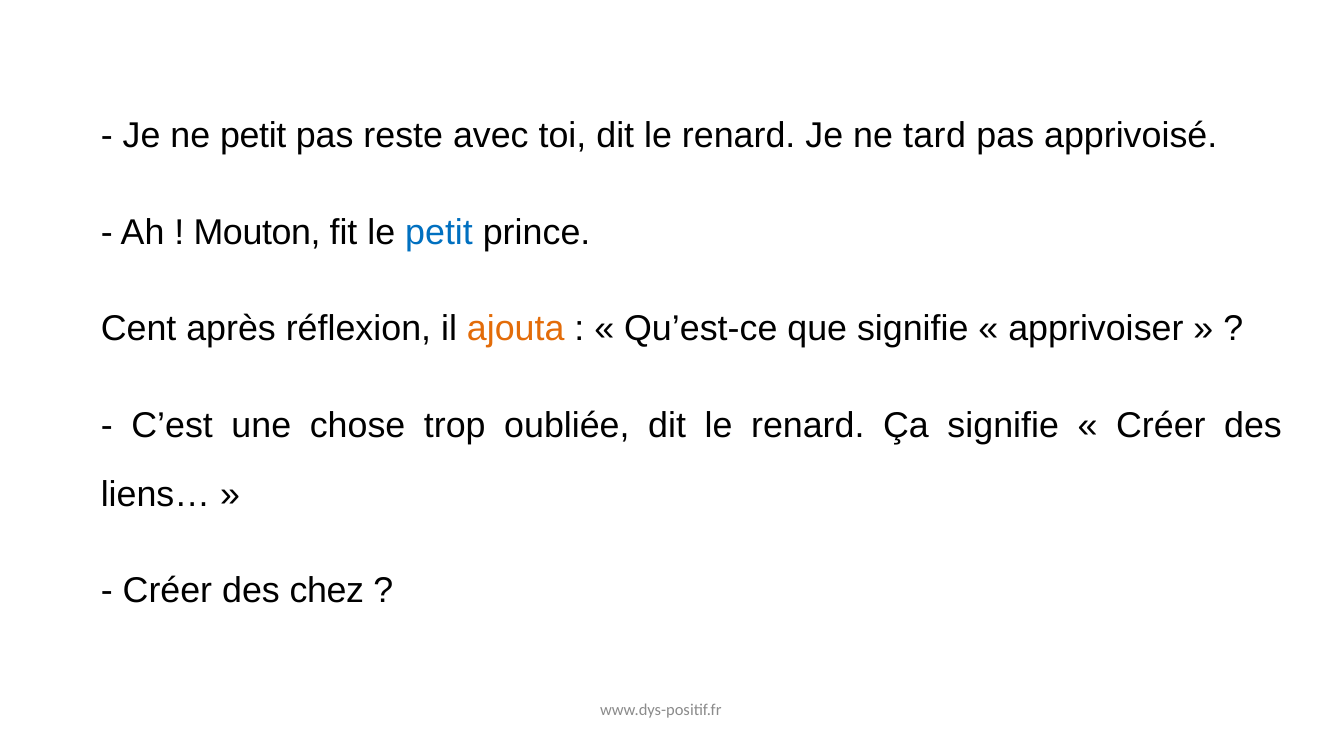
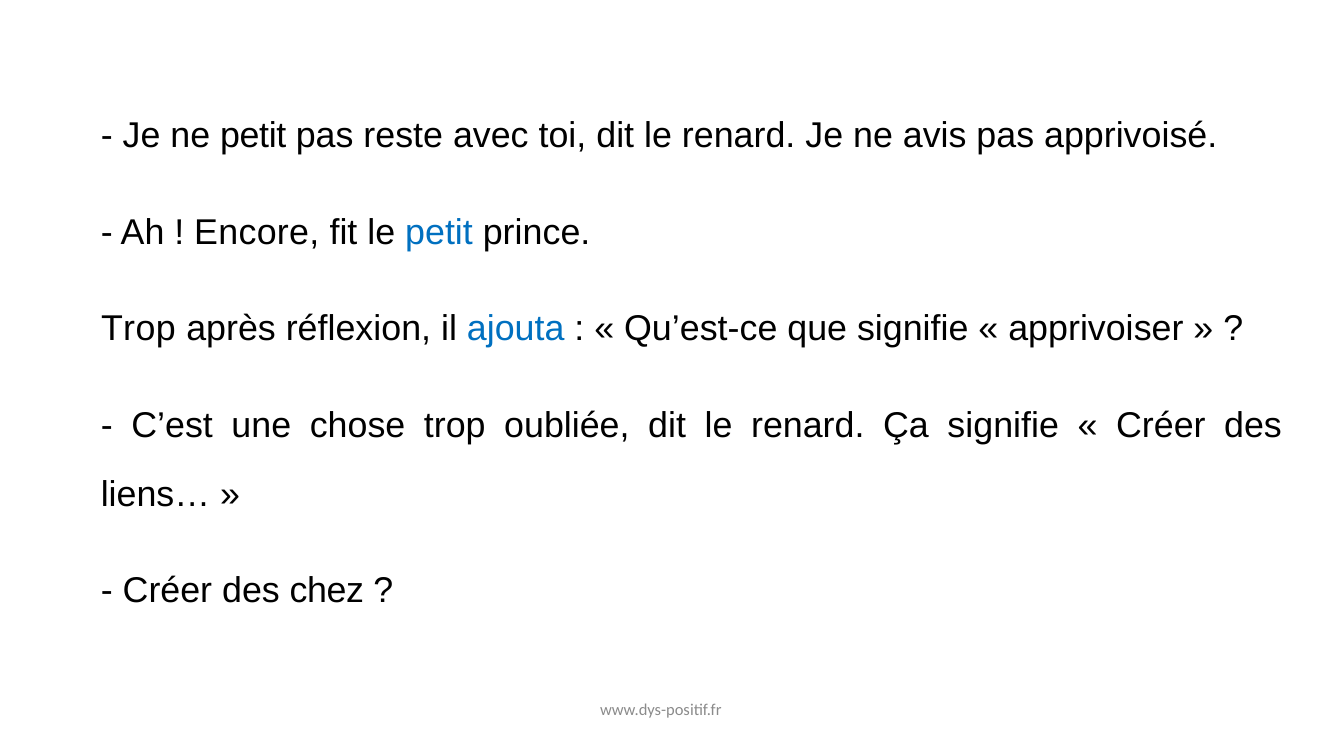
tard: tard -> avis
Mouton: Mouton -> Encore
Cent at (139, 329): Cent -> Trop
ajouta colour: orange -> blue
